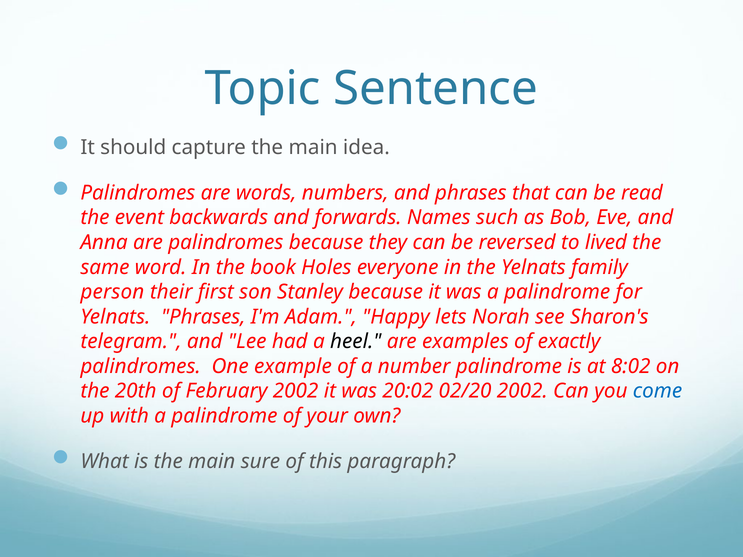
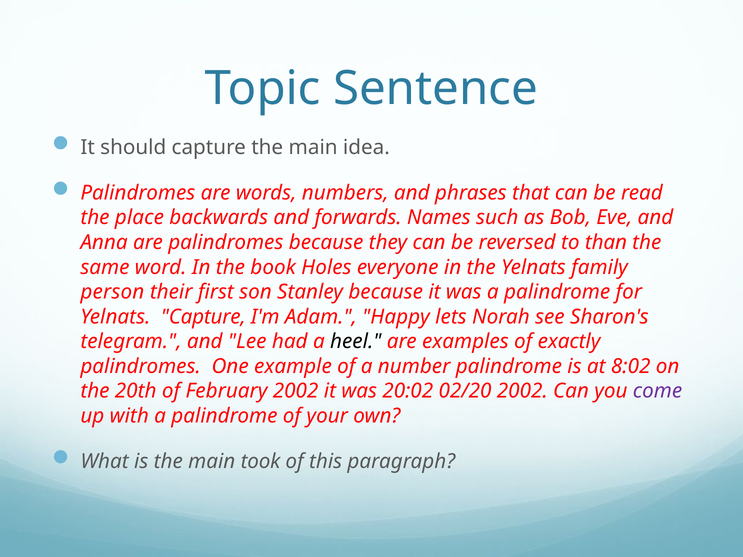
event: event -> place
lived: lived -> than
Yelnats Phrases: Phrases -> Capture
come colour: blue -> purple
sure: sure -> took
